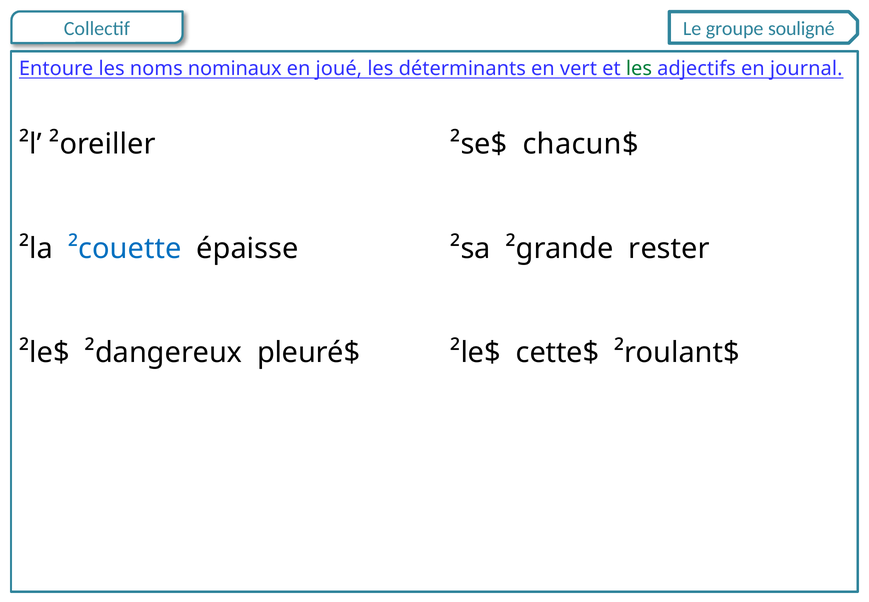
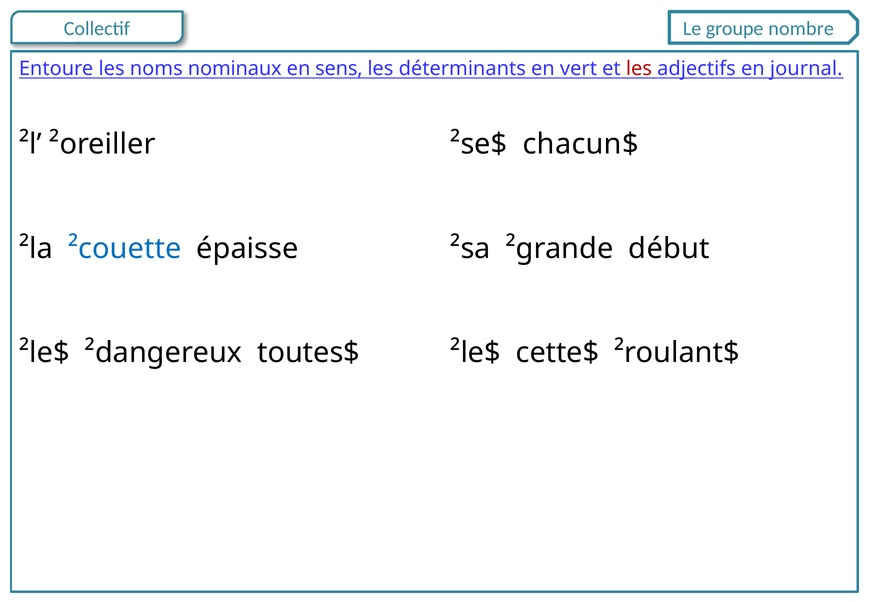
souligné: souligné -> nombre
joué: joué -> sens
les at (639, 69) colour: green -> red
rester: rester -> début
pleuré$: pleuré$ -> toutes$
